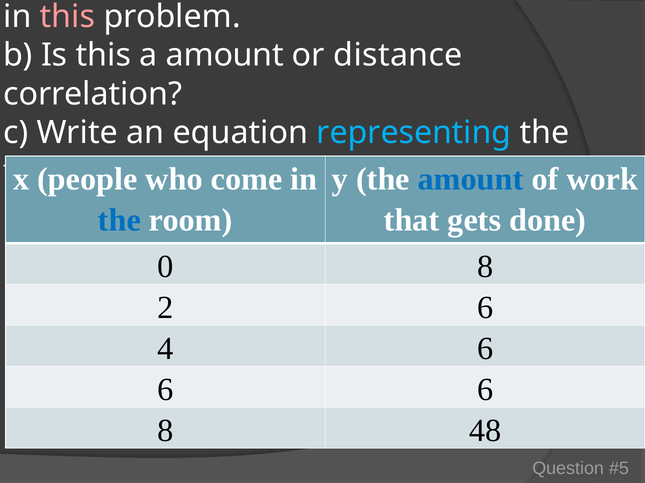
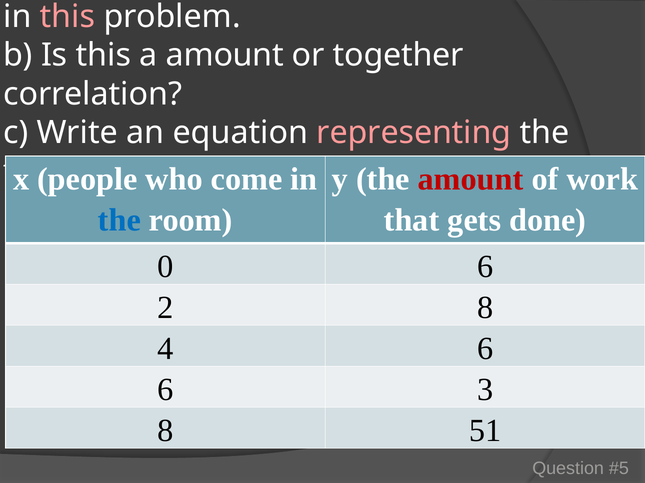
distance: distance -> together
representing colour: light blue -> pink
amount at (471, 180) colour: blue -> red
0 8: 8 -> 6
2 6: 6 -> 8
6 at (485, 390): 6 -> 3
48: 48 -> 51
